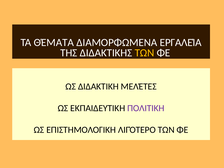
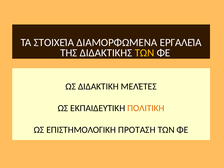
ΘΈΜΑΤΑ: ΘΈΜΑΤΑ -> ΣΤΟΙΧΕΊΑ
ΠΟΛΙΤΙΚΗ colour: purple -> orange
ΛΙΓΌΤΕΡΟ: ΛΙΓΌΤΕΡΟ -> ΠΡΟΤΑΣΗ
